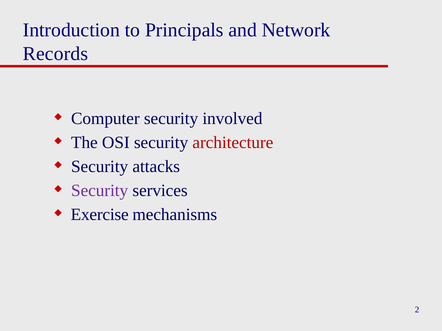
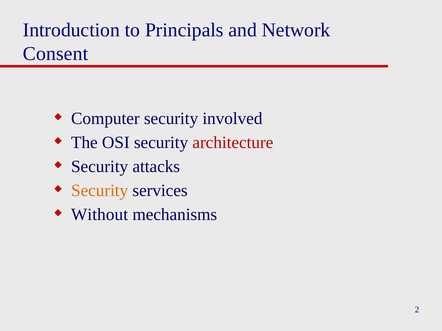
Records: Records -> Consent
Security at (100, 191) colour: purple -> orange
Exercise: Exercise -> Without
